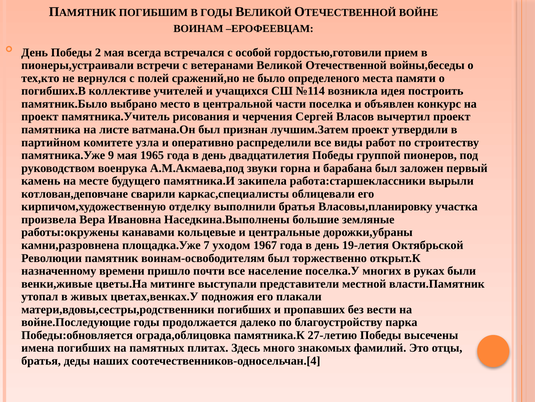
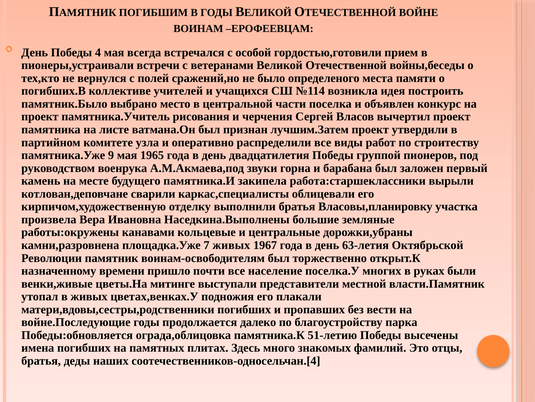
2: 2 -> 4
7 уходом: уходом -> живых
19-летия: 19-летия -> 63-летия
27-летию: 27-летию -> 51-летию
